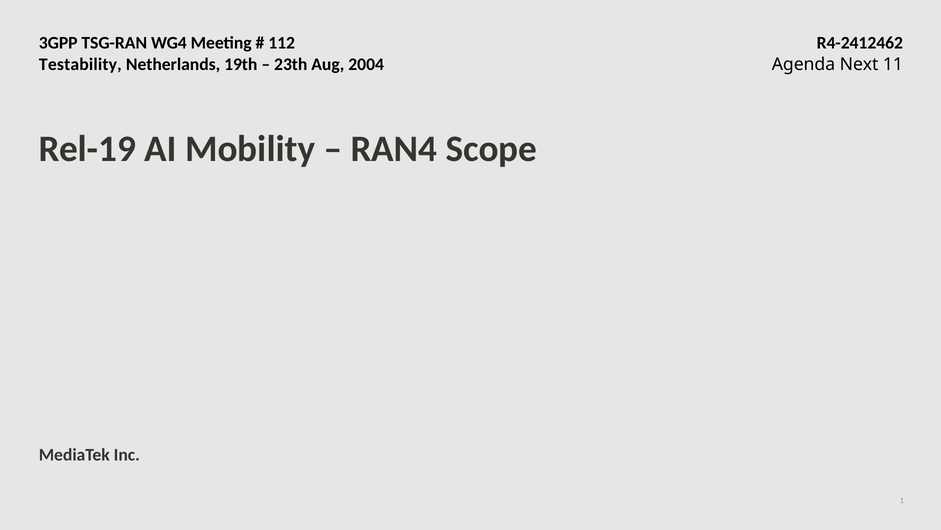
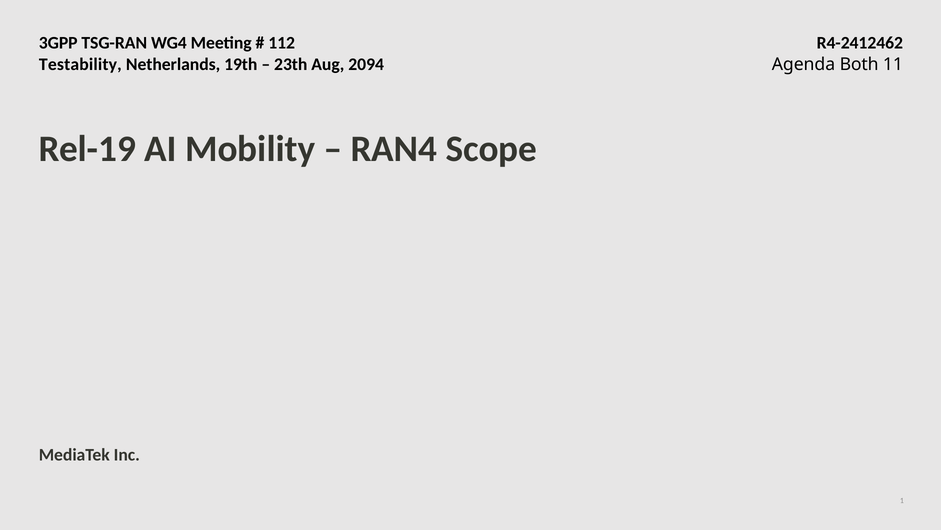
2004: 2004 -> 2094
Next: Next -> Both
